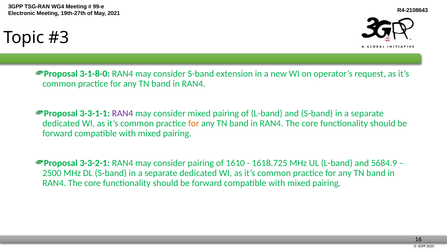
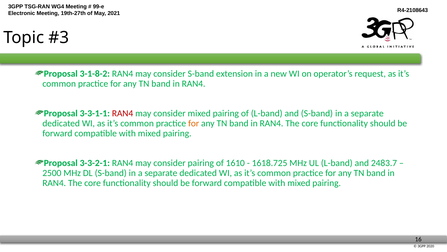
3-1-8-0: 3-1-8-0 -> 3-1-8-2
RAN4 at (123, 113) colour: purple -> red
5684.9: 5684.9 -> 2483.7
